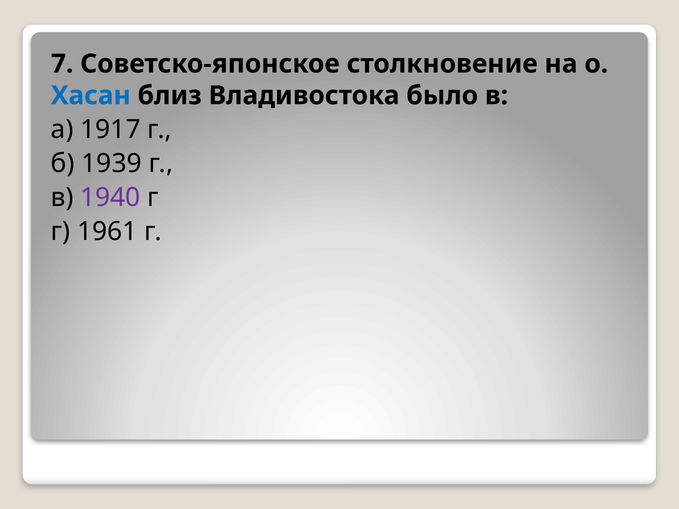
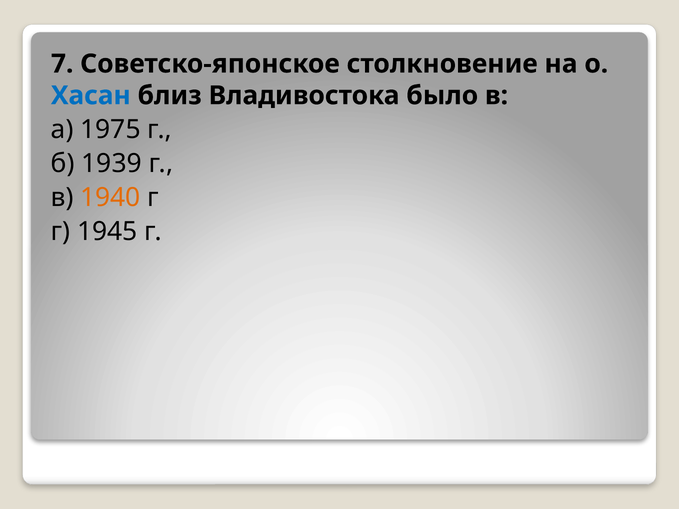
1917: 1917 -> 1975
1940 colour: purple -> orange
1961: 1961 -> 1945
